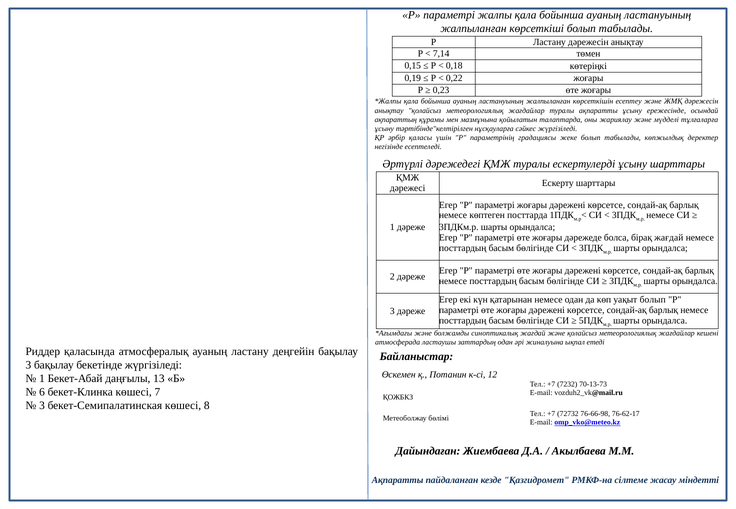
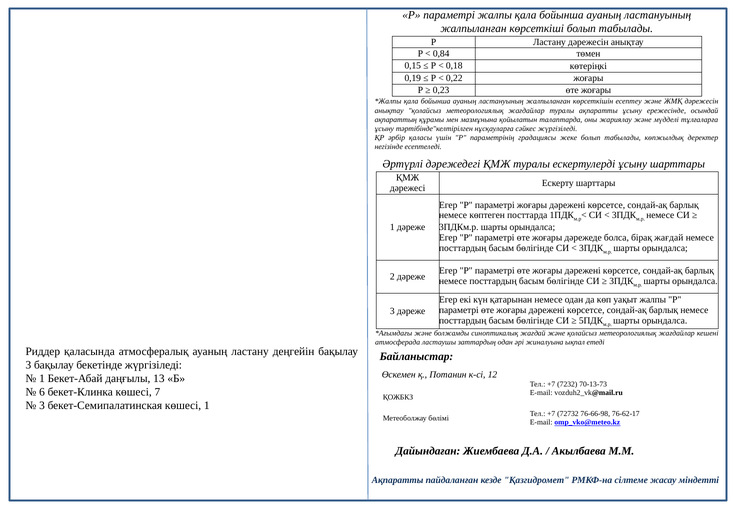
7,14: 7,14 -> 0,84
уақыт болып: болып -> жалпы
көшесі 8: 8 -> 1
